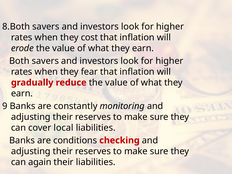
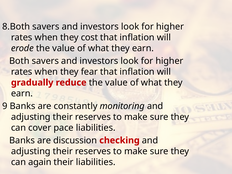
local: local -> pace
conditions: conditions -> discussion
